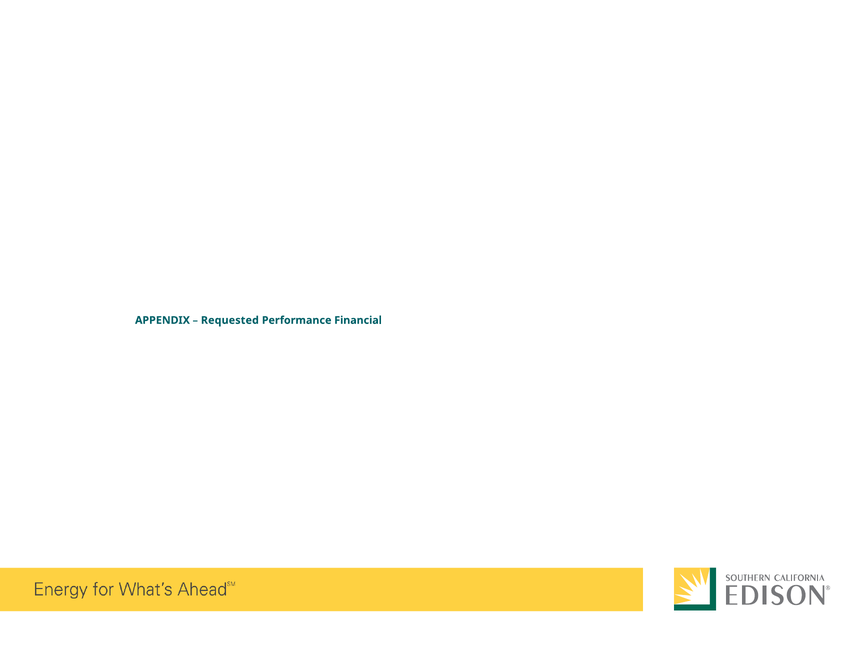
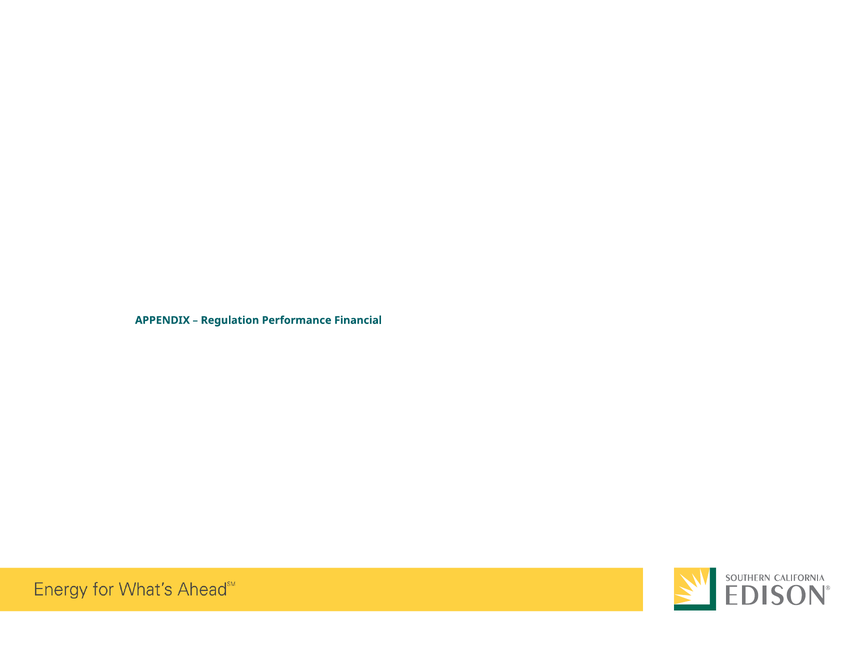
Requested: Requested -> Regulation
